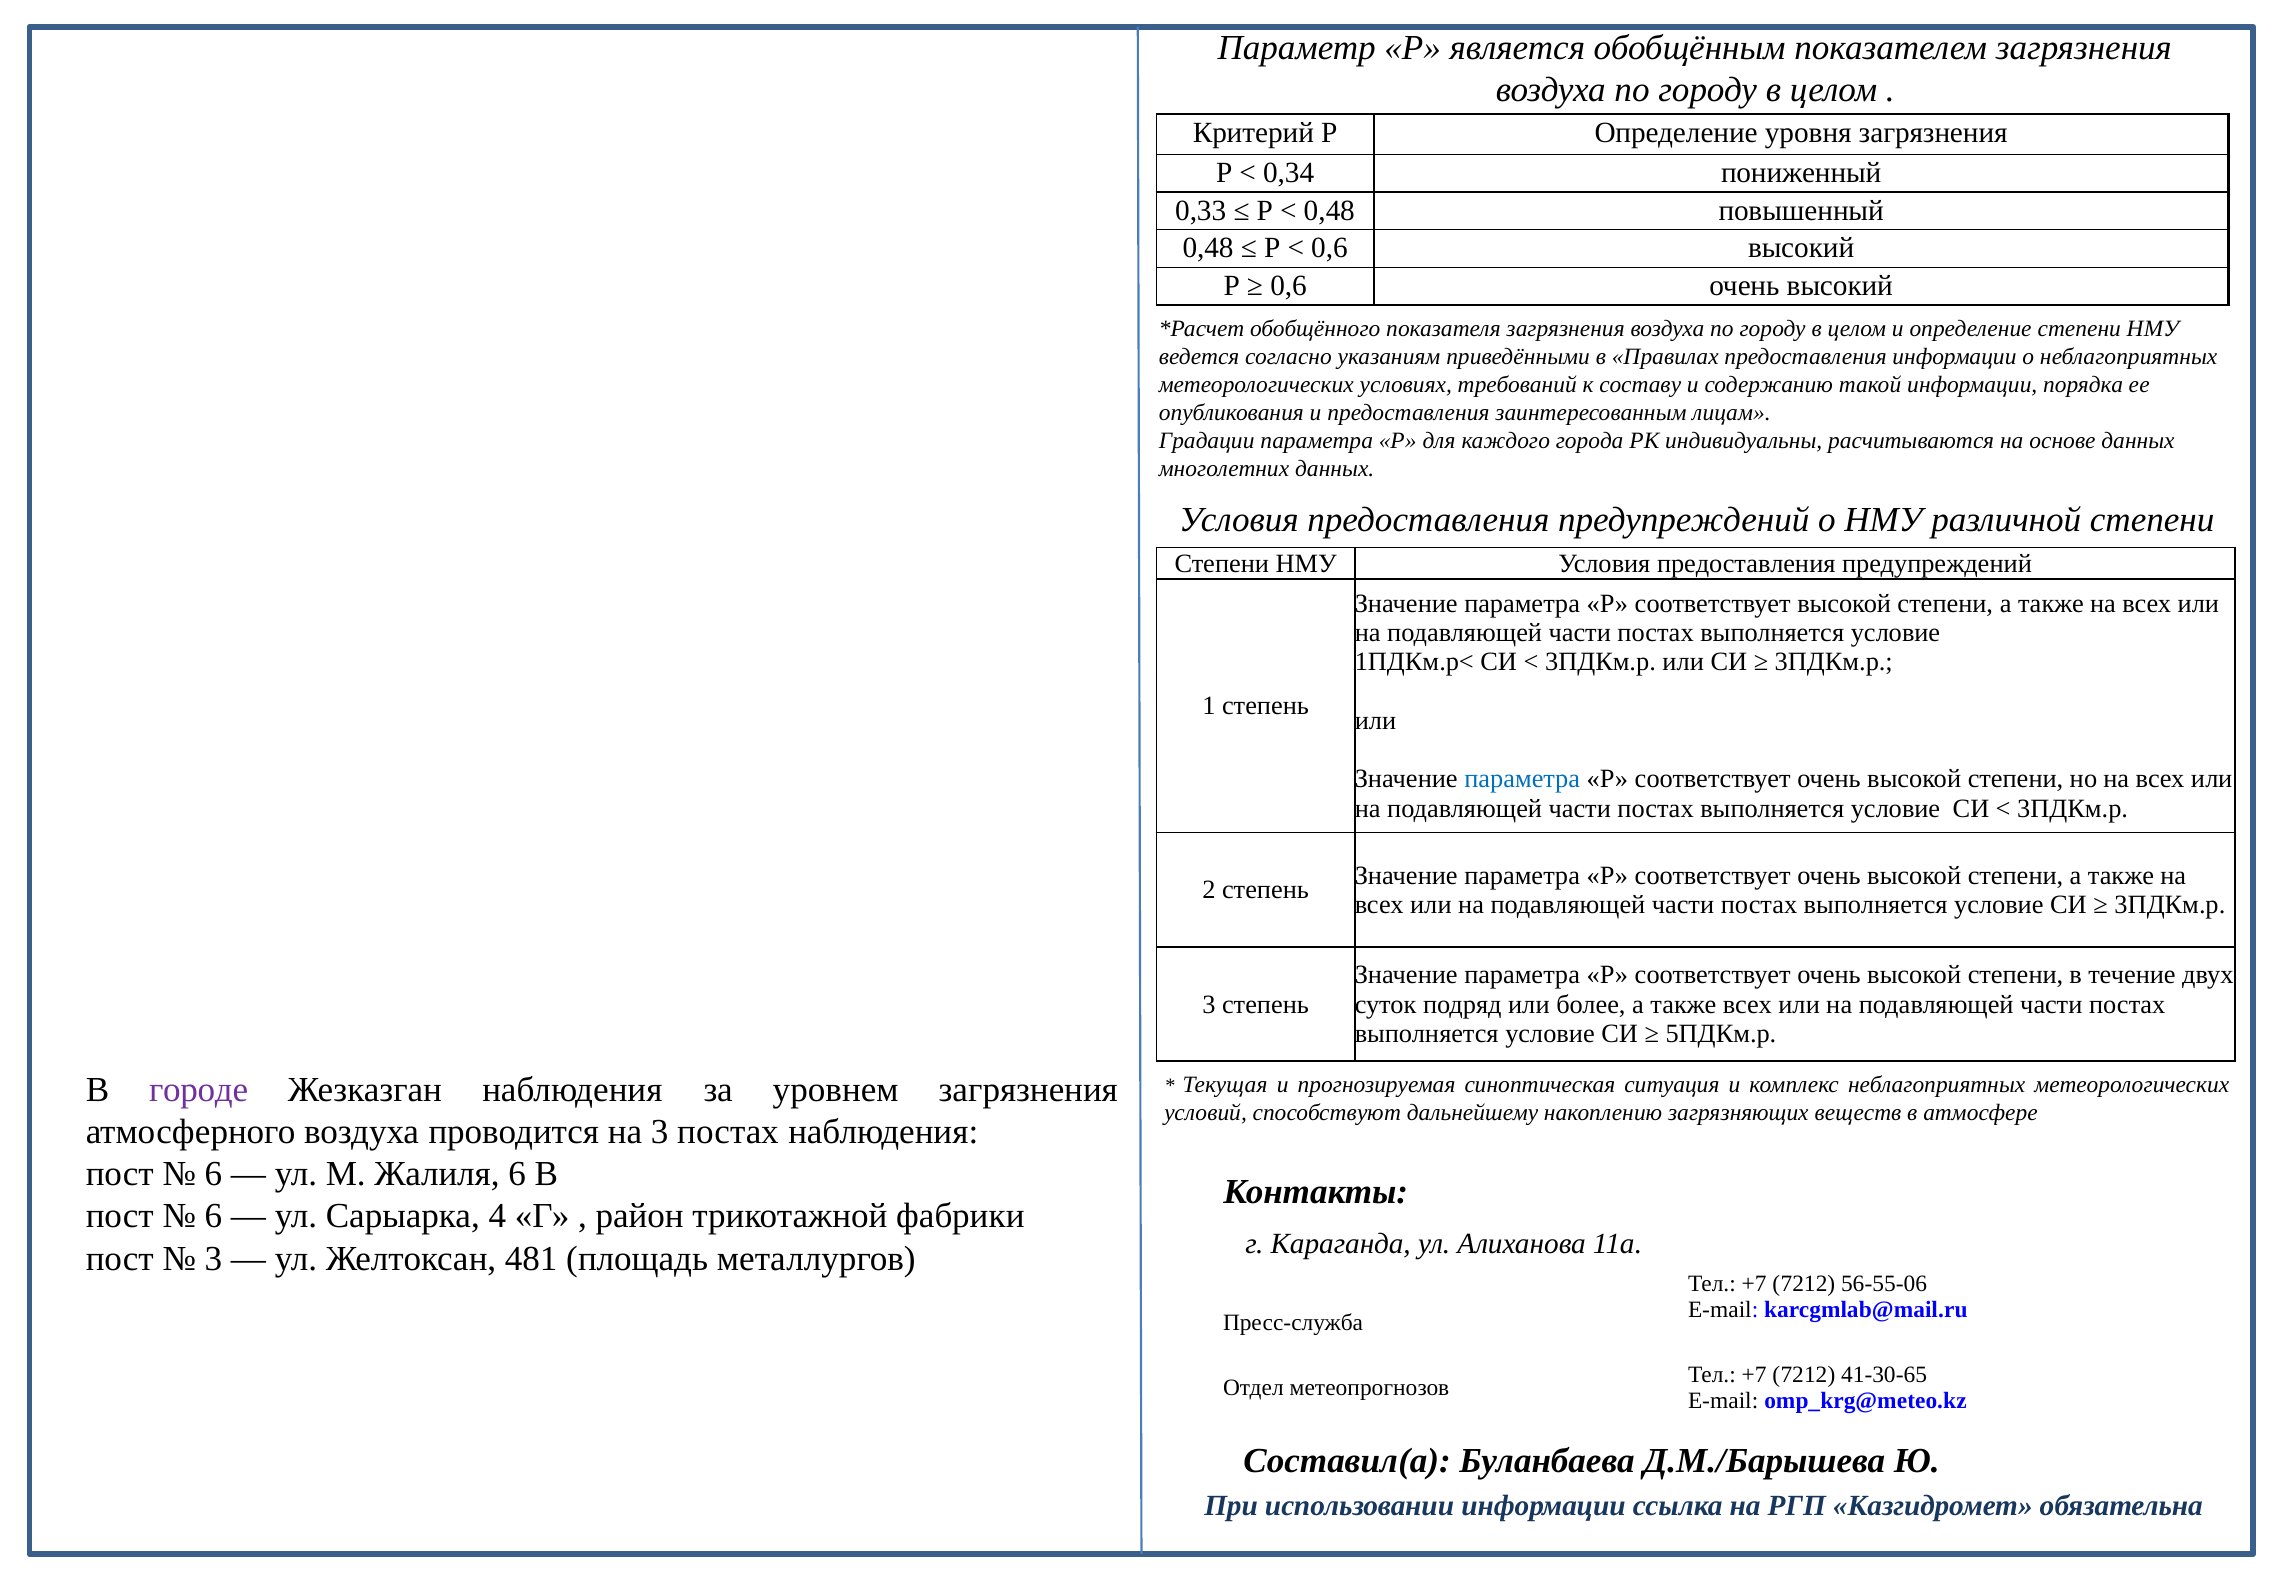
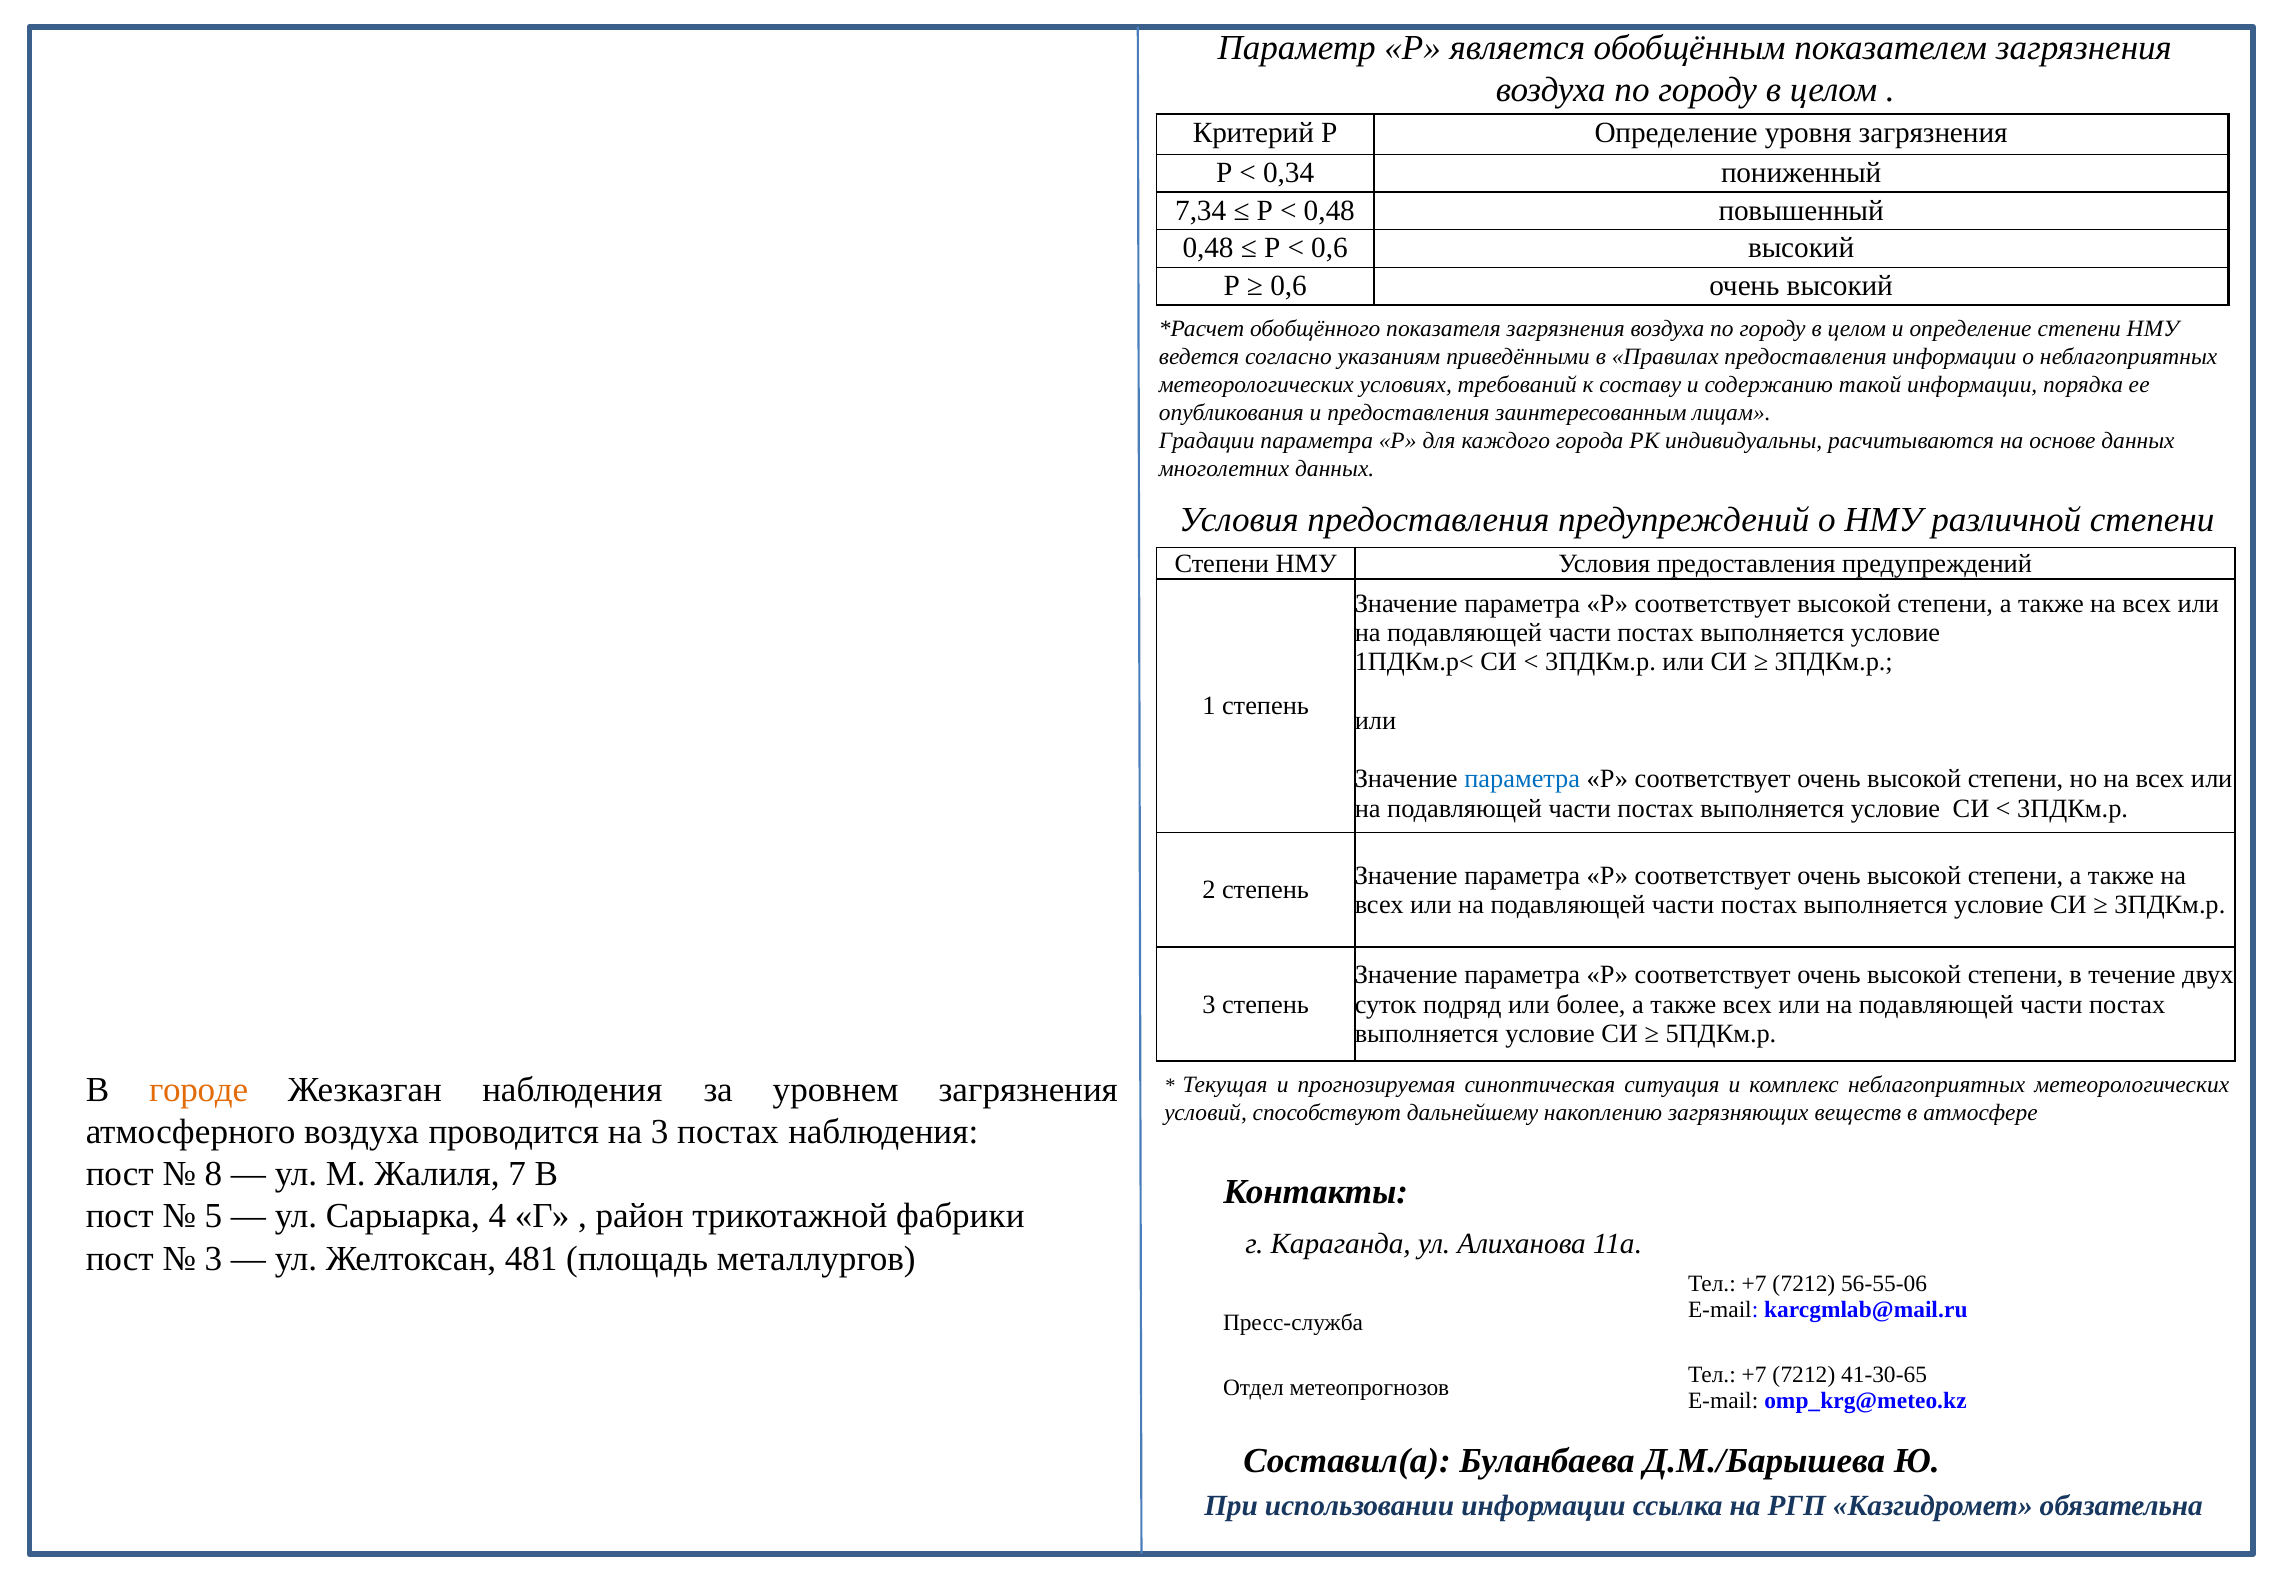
0,33: 0,33 -> 7,34
городе colour: purple -> orange
6 at (213, 1174): 6 -> 8
Жалиля 6: 6 -> 7
6 at (213, 1216): 6 -> 5
